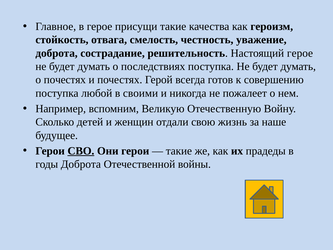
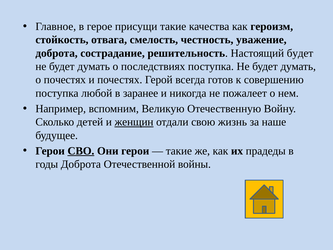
Настоящий герое: герое -> будет
своими: своими -> заранее
женщин underline: none -> present
